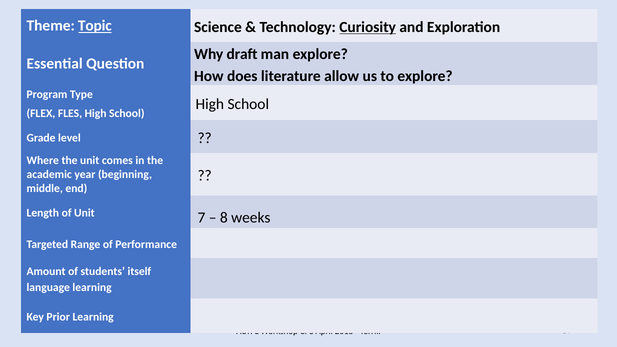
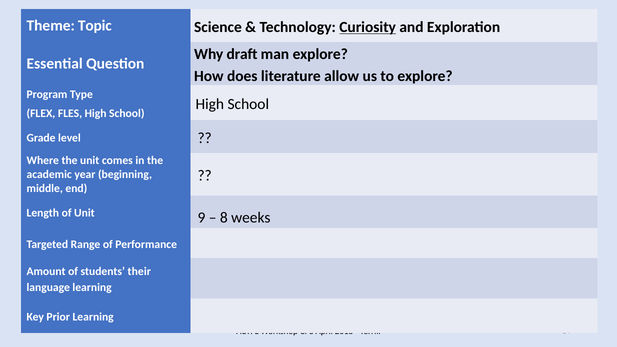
Topic underline: present -> none
7: 7 -> 9
itself: itself -> their
